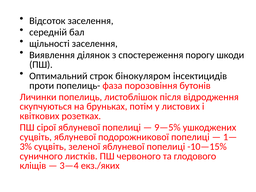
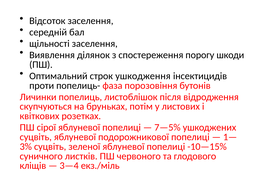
бінокуляром: бінокуляром -> ушкодження
9—5%: 9—5% -> 7—5%
екз./яких: екз./яких -> екз./міль
